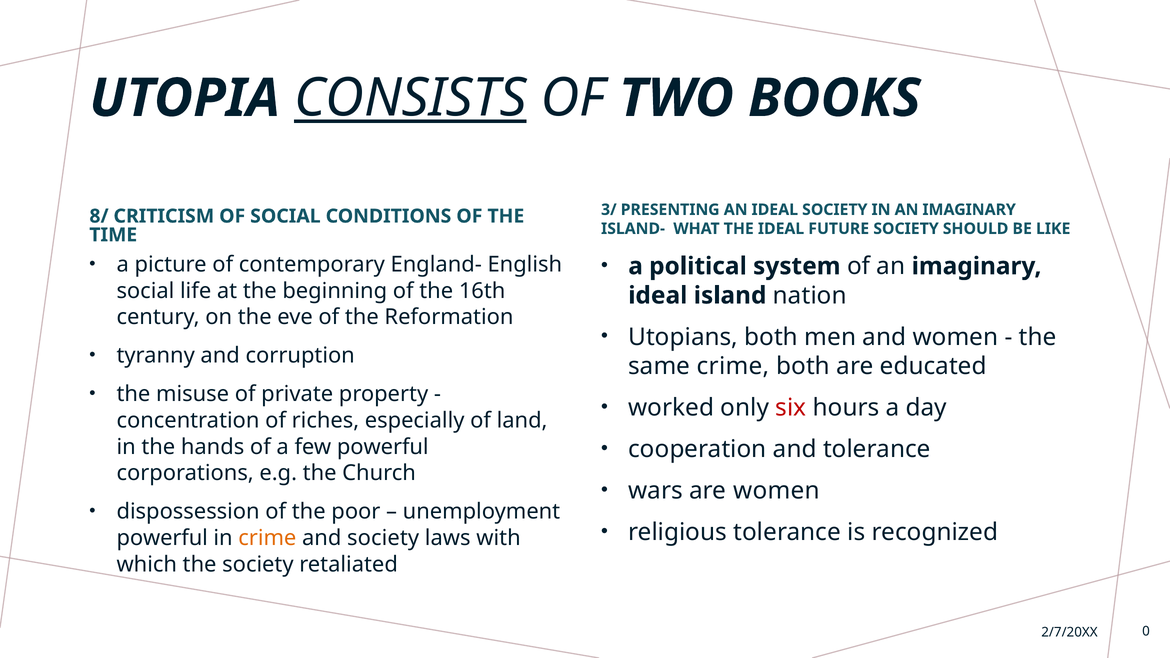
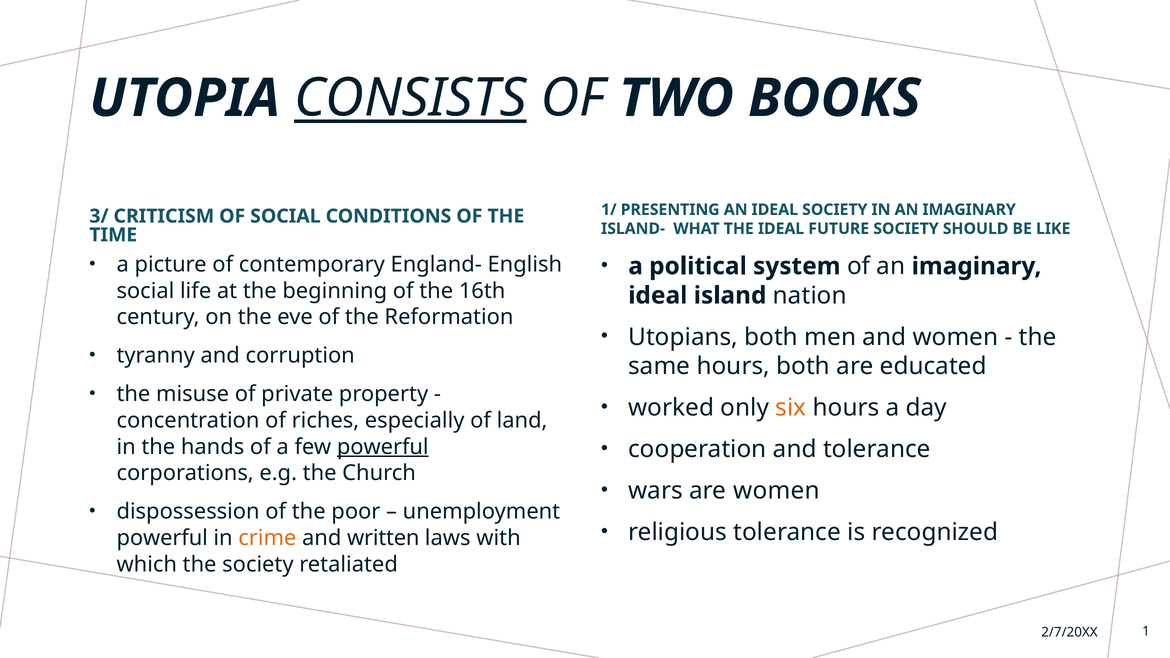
3/: 3/ -> 1/
8/: 8/ -> 3/
same crime: crime -> hours
six colour: red -> orange
powerful at (383, 447) underline: none -> present
and society: society -> written
0: 0 -> 1
